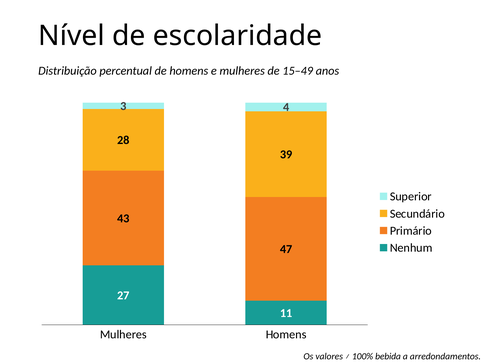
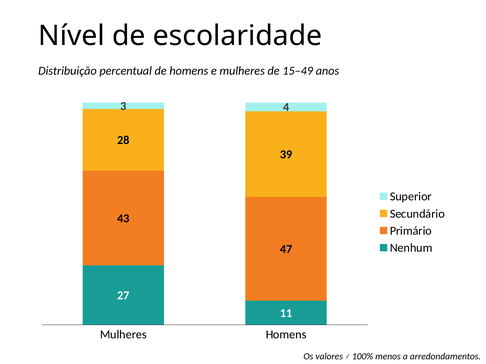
bebida: bebida -> menos
